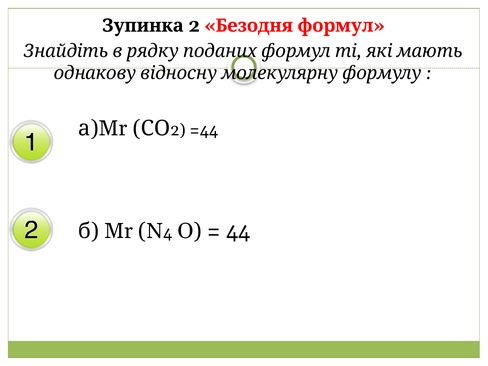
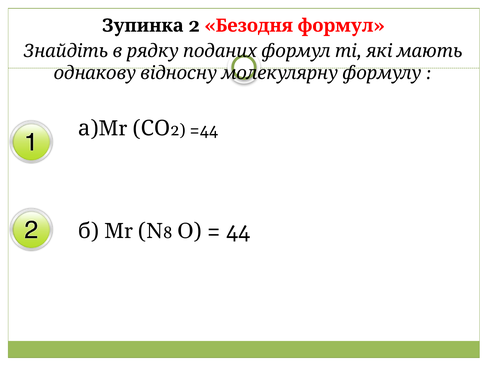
4: 4 -> 8
